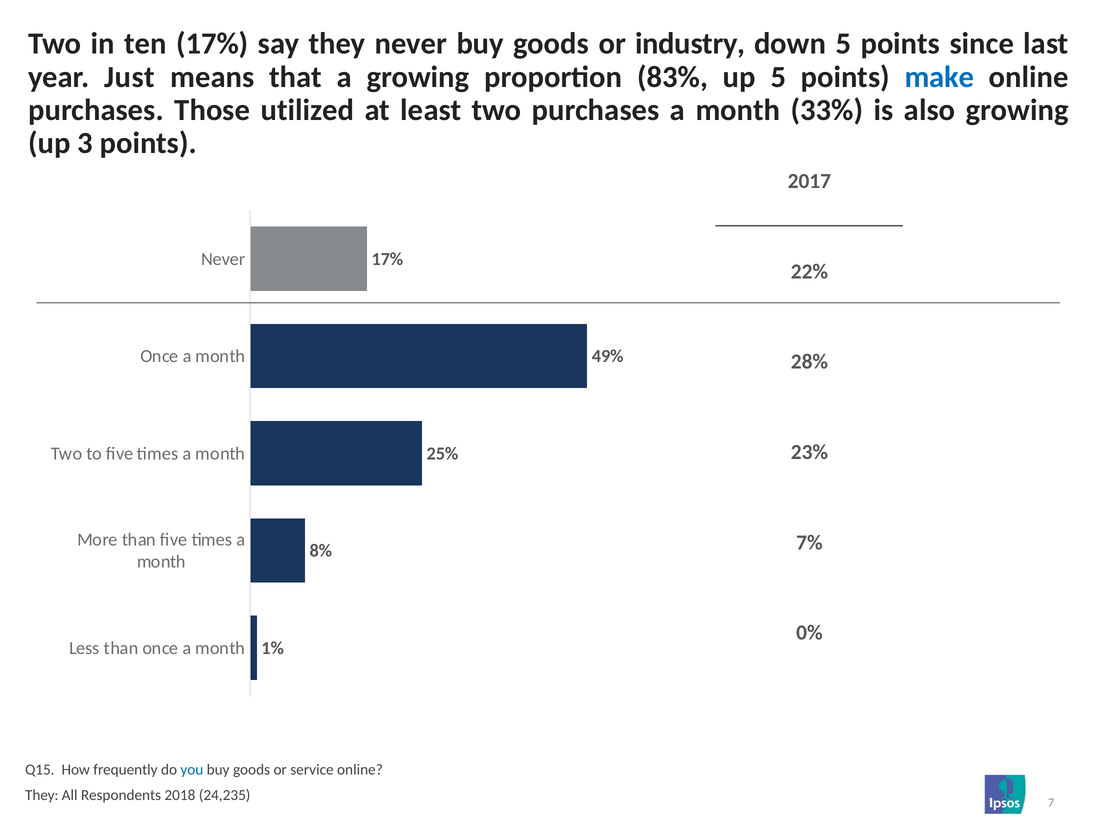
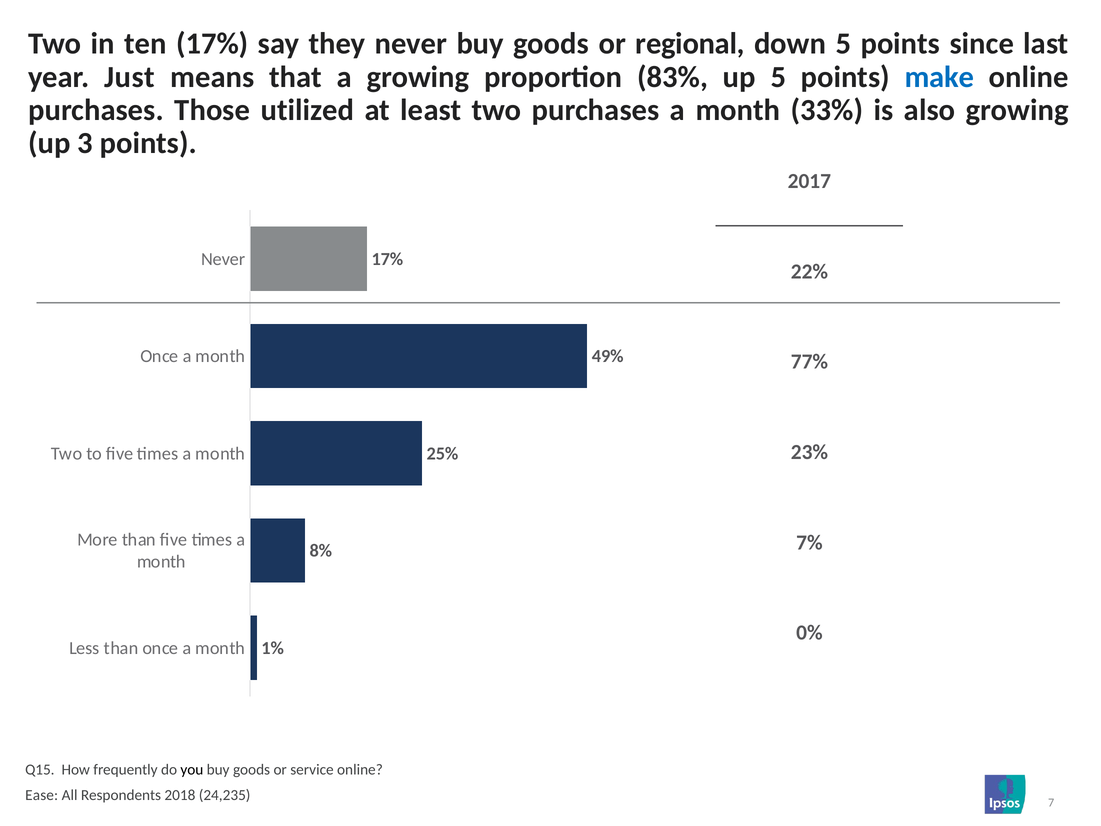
industry: industry -> regional
28%: 28% -> 77%
you colour: blue -> black
They at (42, 795): They -> Ease
